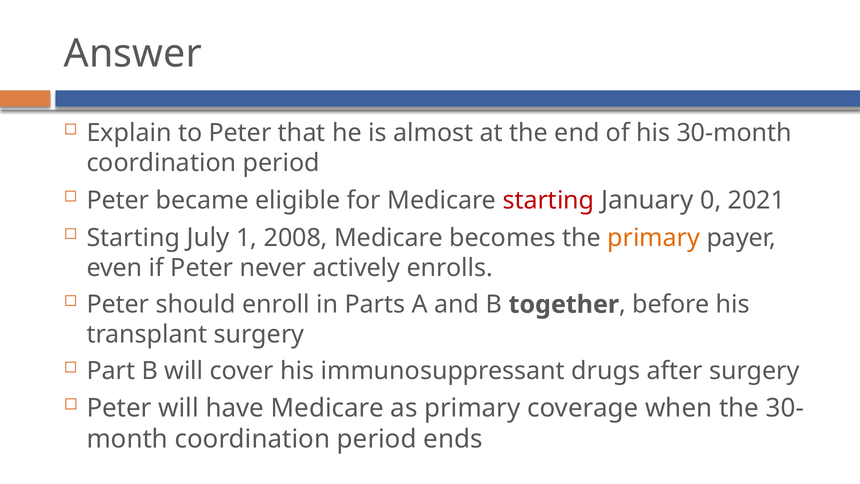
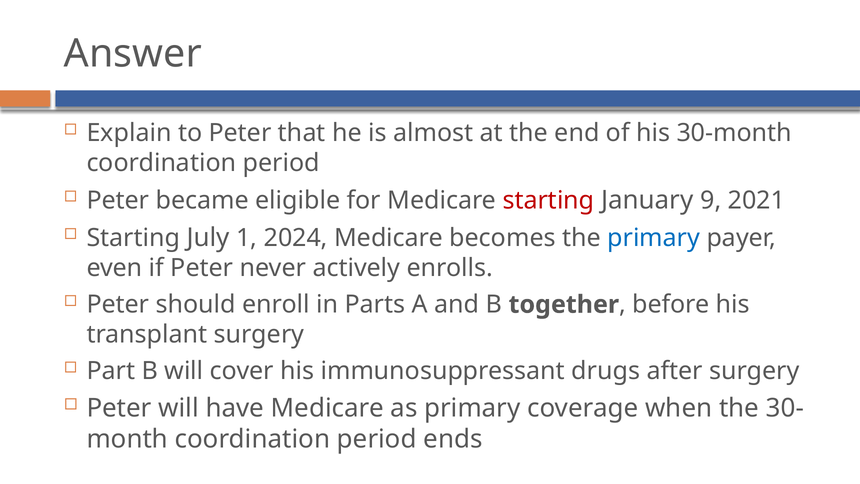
0: 0 -> 9
2008: 2008 -> 2024
primary at (654, 238) colour: orange -> blue
